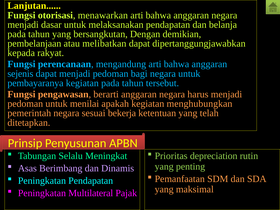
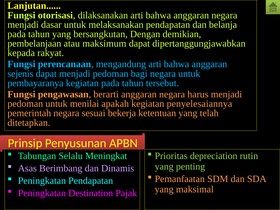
menawarkan: menawarkan -> dilaksanakan
melibatkan: melibatkan -> maksimum
menghubungkan: menghubungkan -> penyelesaiannya
Multilateral: Multilateral -> Destination
